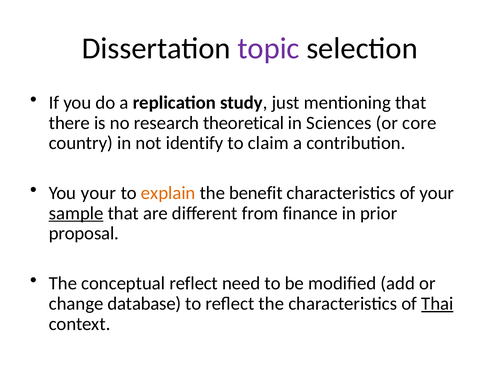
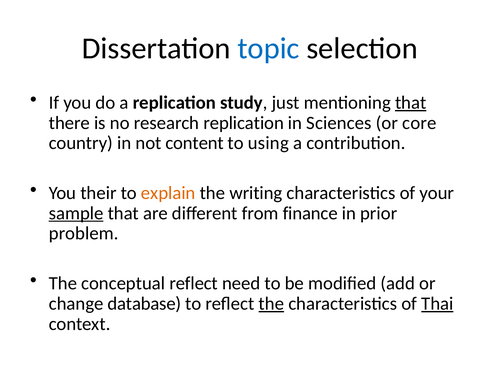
topic colour: purple -> blue
that at (411, 103) underline: none -> present
research theoretical: theoretical -> replication
identify: identify -> content
claim: claim -> using
You your: your -> their
benefit: benefit -> writing
proposal: proposal -> problem
the at (271, 304) underline: none -> present
